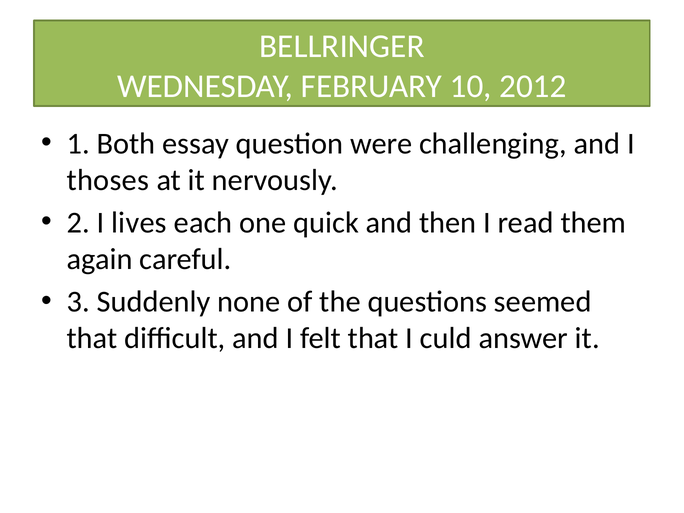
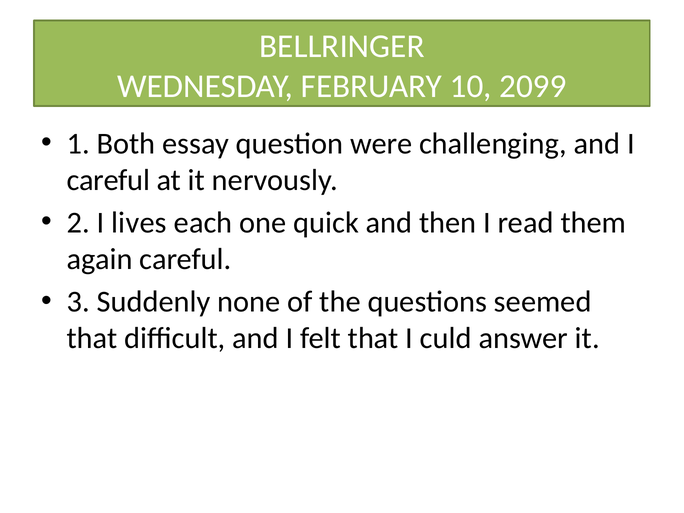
2012: 2012 -> 2099
thoses at (108, 180): thoses -> careful
